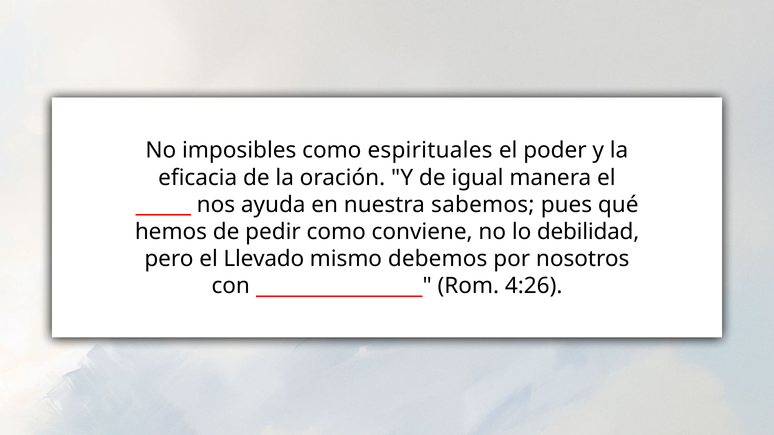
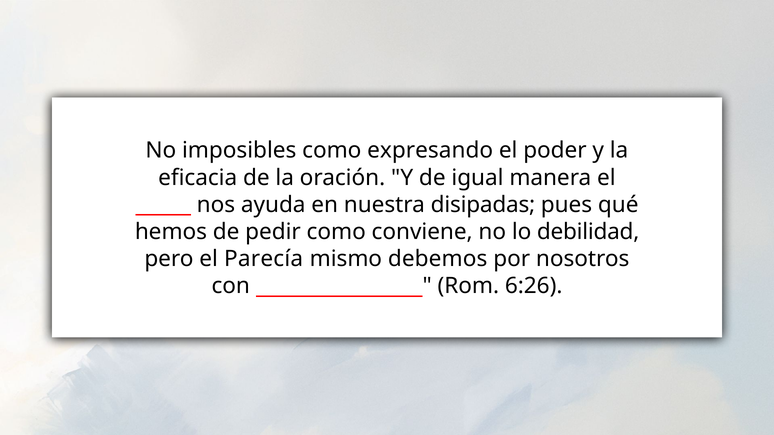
espirituales: espirituales -> expresando
sabemos: sabemos -> disipadas
Llevado: Llevado -> Parecía
4:26: 4:26 -> 6:26
